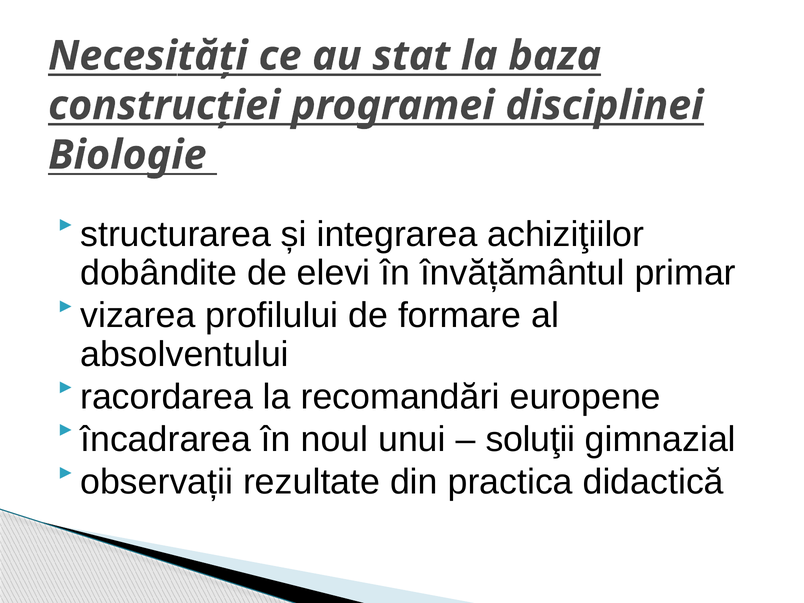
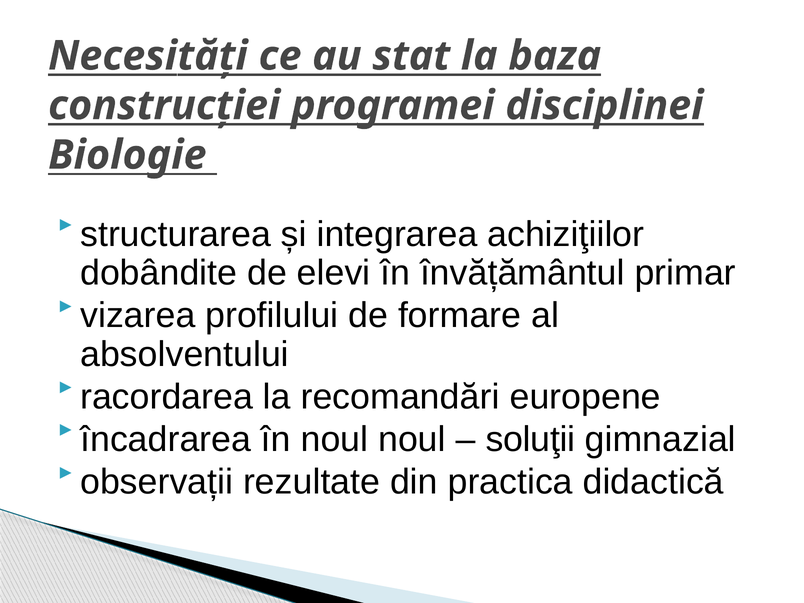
noul unui: unui -> noul
